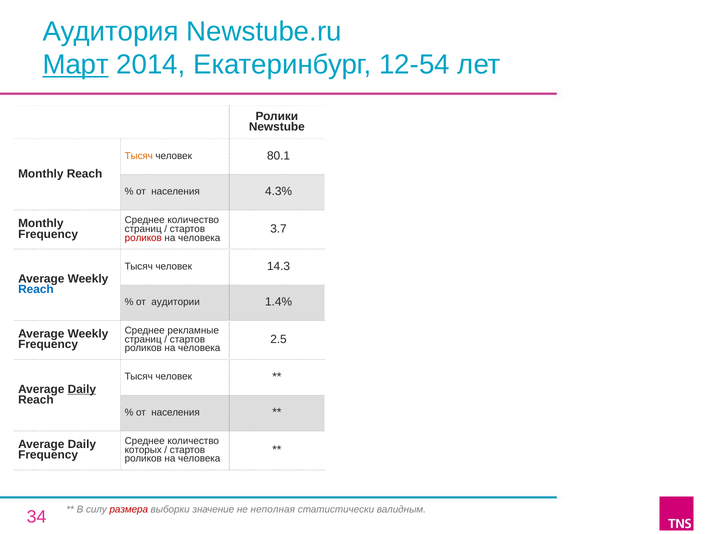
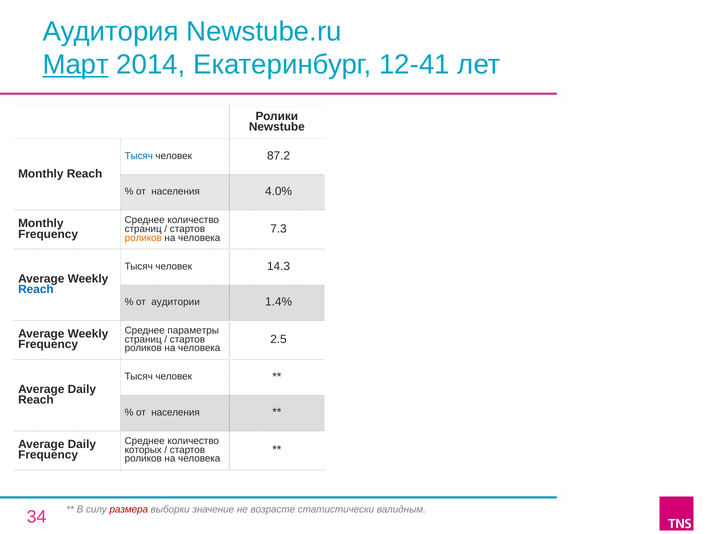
12-54: 12-54 -> 12-41
Тысяч at (139, 156) colour: orange -> blue
80.1: 80.1 -> 87.2
4.3%: 4.3% -> 4.0%
3.7: 3.7 -> 7.3
роликов at (143, 238) colour: red -> orange
рекламные: рекламные -> параметры
Daily at (82, 389) underline: present -> none
неполная: неполная -> возрасте
